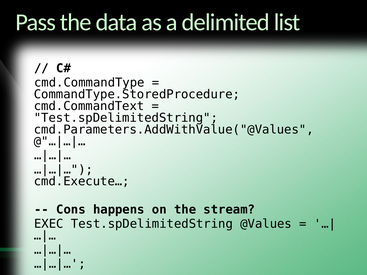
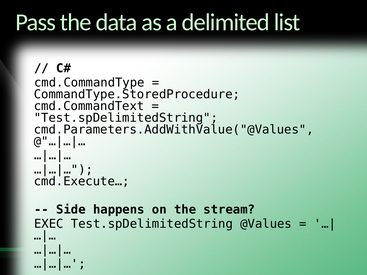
Cons: Cons -> Side
